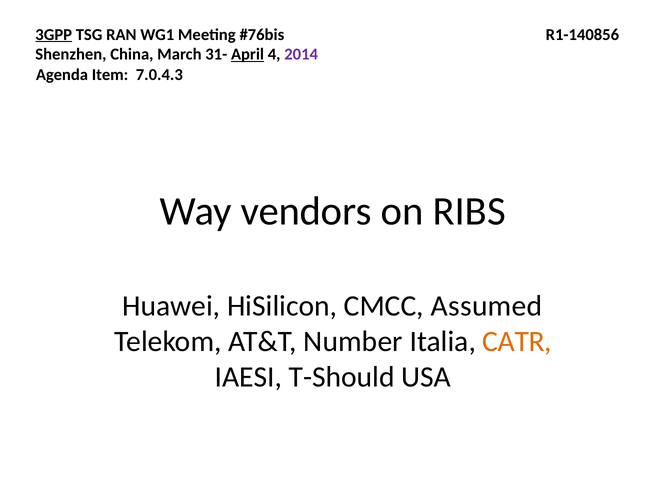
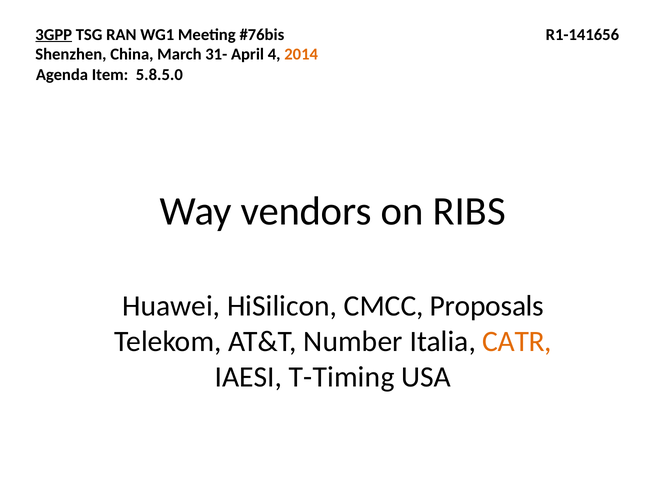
R1-140856: R1-140856 -> R1-141656
April underline: present -> none
2014 colour: purple -> orange
7.0.4.3: 7.0.4.3 -> 5.8.5.0
Assumed: Assumed -> Proposals
T-Should: T-Should -> T-Timing
